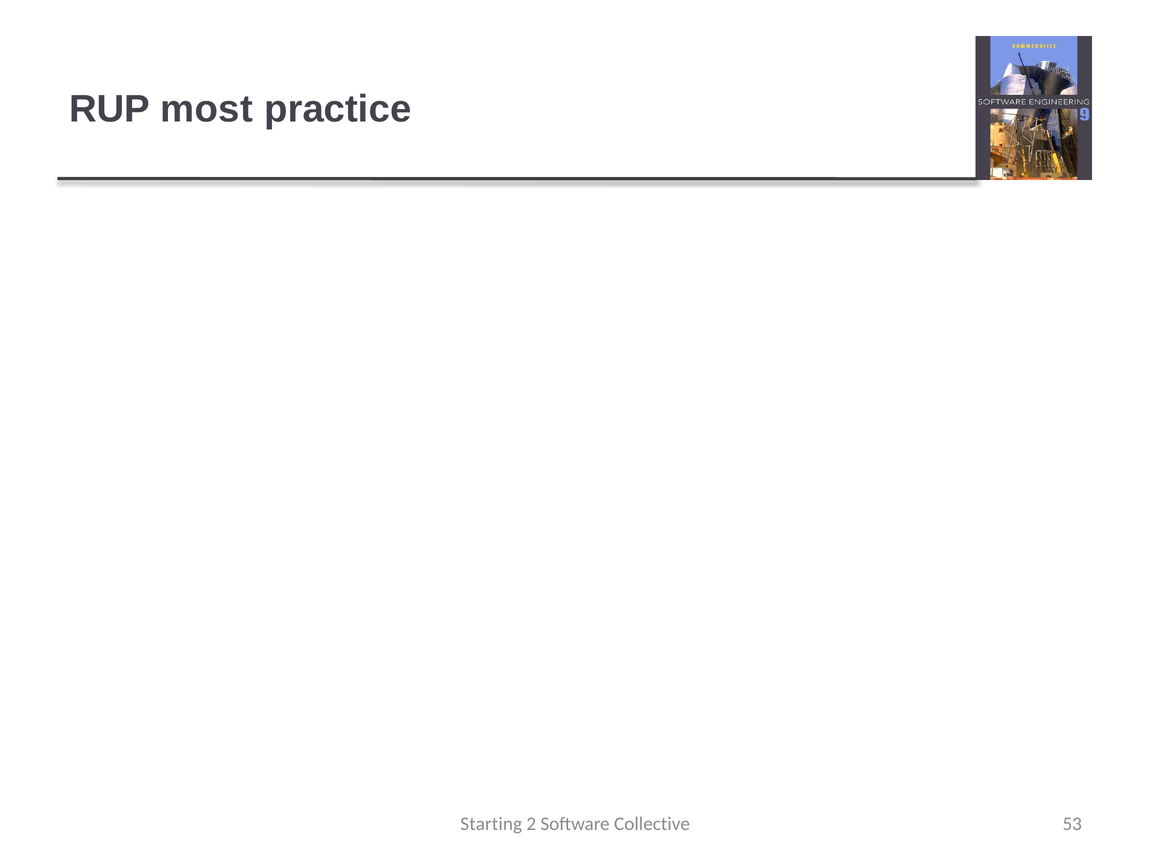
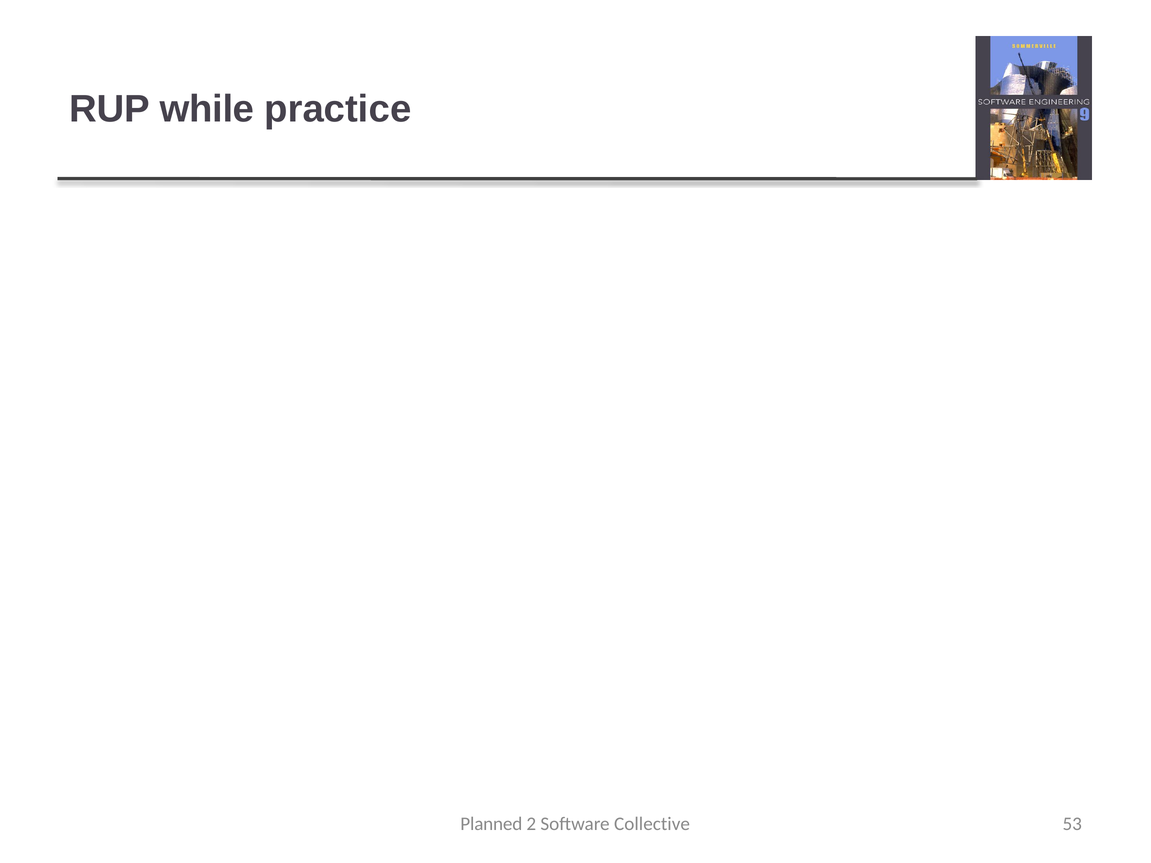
most: most -> while
Starting: Starting -> Planned
